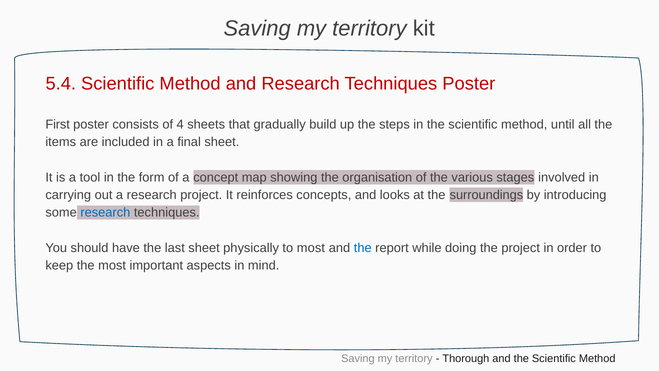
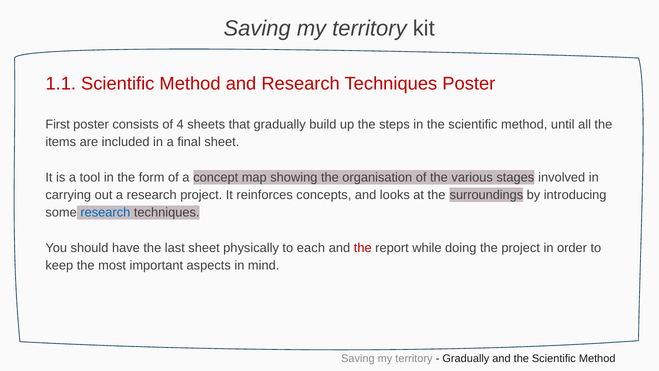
5.4: 5.4 -> 1.1
to most: most -> each
the at (363, 248) colour: blue -> red
Thorough at (466, 358): Thorough -> Gradually
